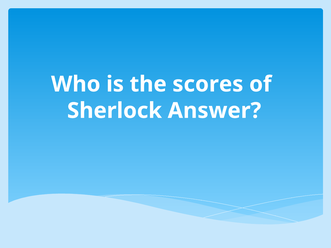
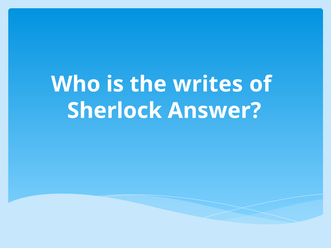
scores: scores -> writes
